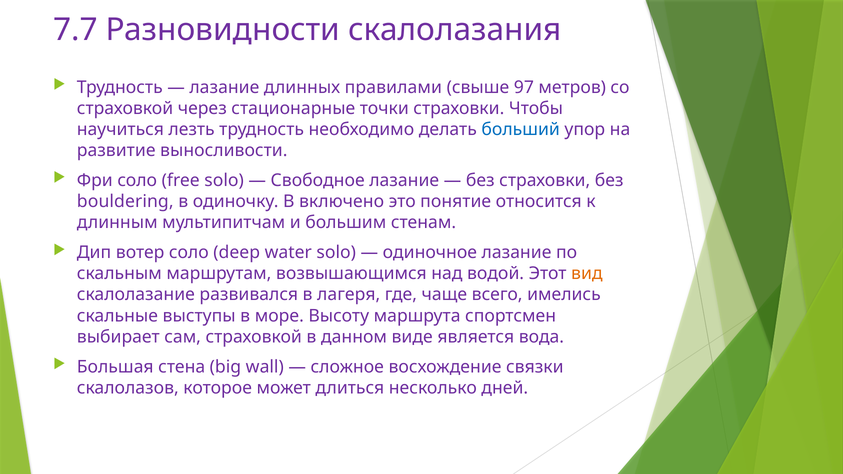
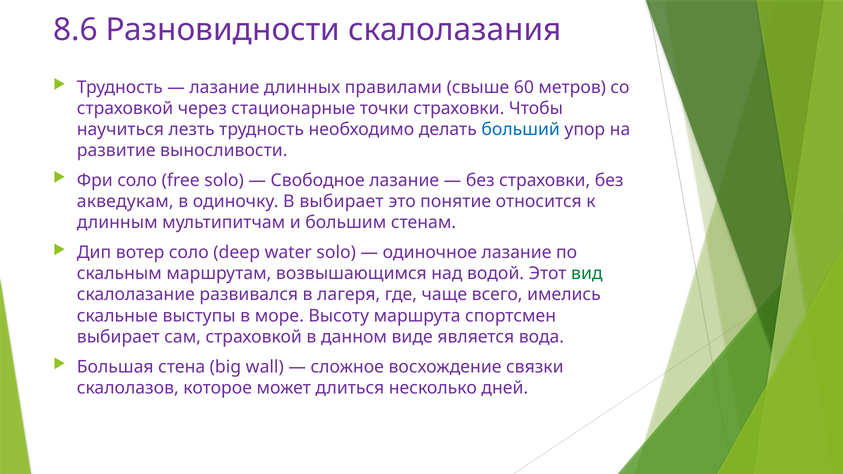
7.7: 7.7 -> 8.6
97: 97 -> 60
bouldering: bouldering -> акведукам
В включено: включено -> выбирает
вид colour: orange -> green
